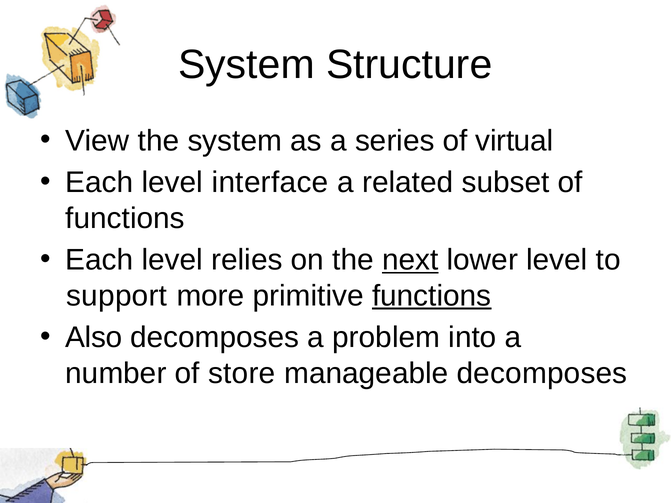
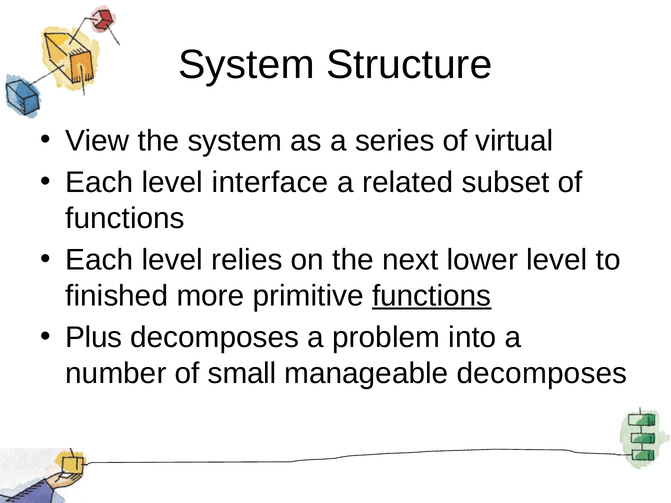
next underline: present -> none
support: support -> finished
Also: Also -> Plus
store: store -> small
